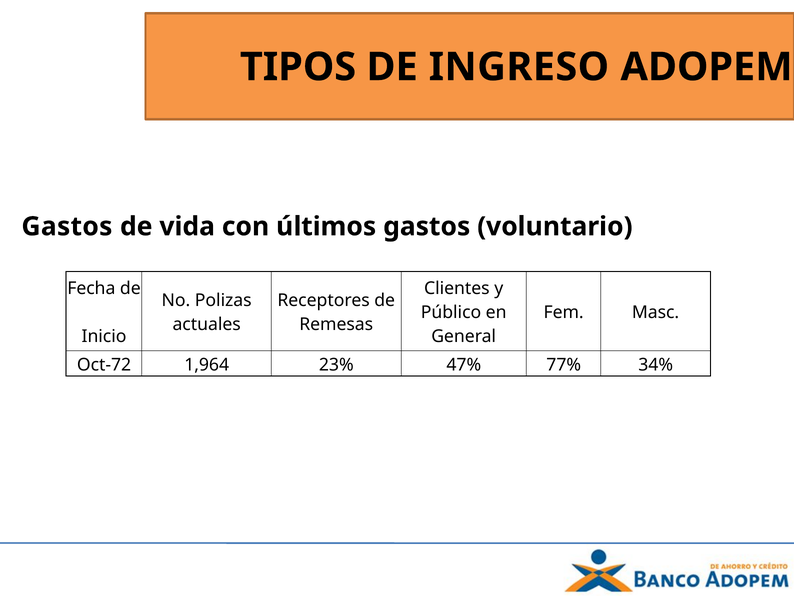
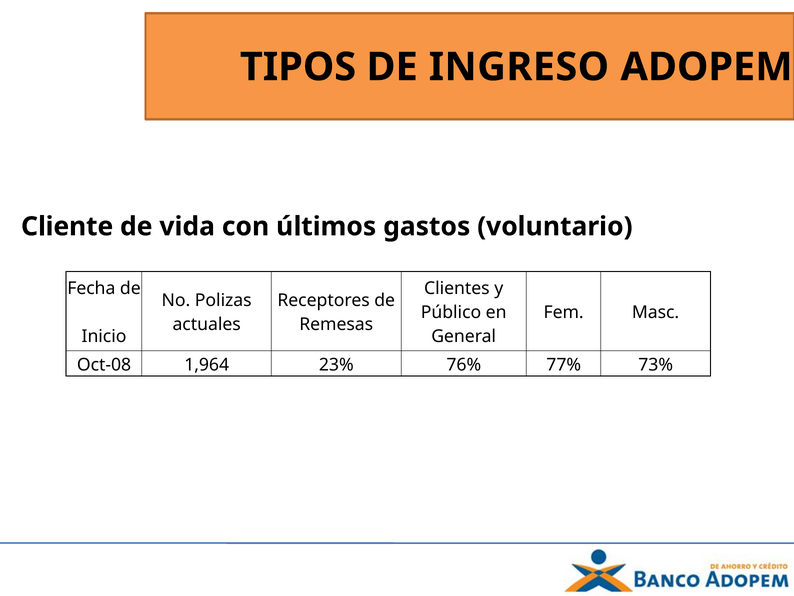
Gastos at (67, 226): Gastos -> Cliente
Oct-72: Oct-72 -> Oct-08
47%: 47% -> 76%
34%: 34% -> 73%
